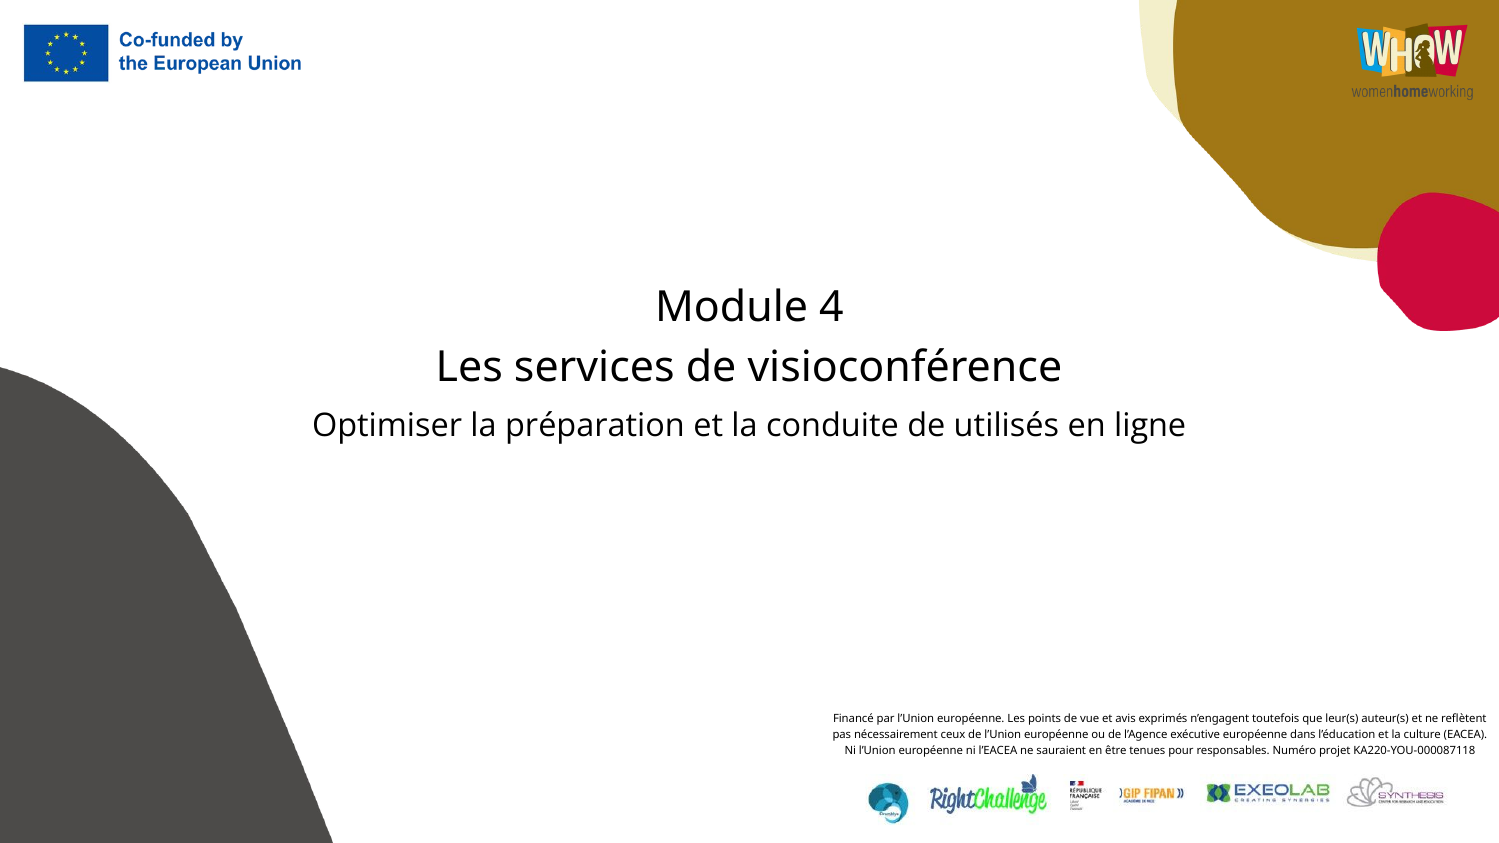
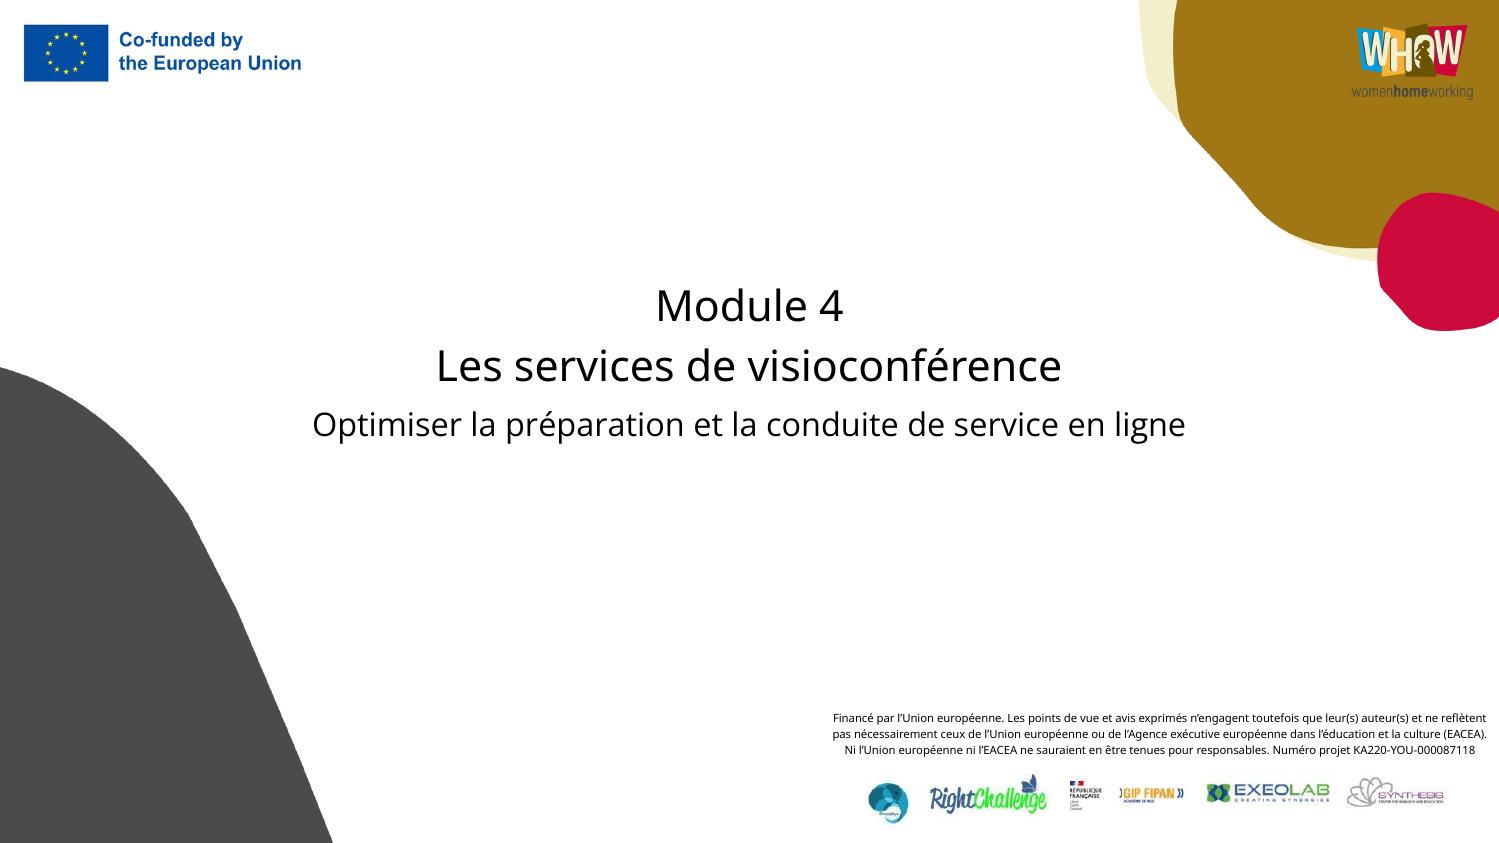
utilisés: utilisés -> service
